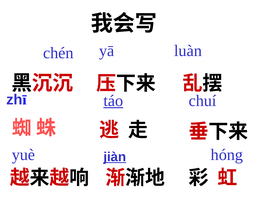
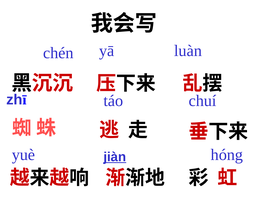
táo underline: present -> none
